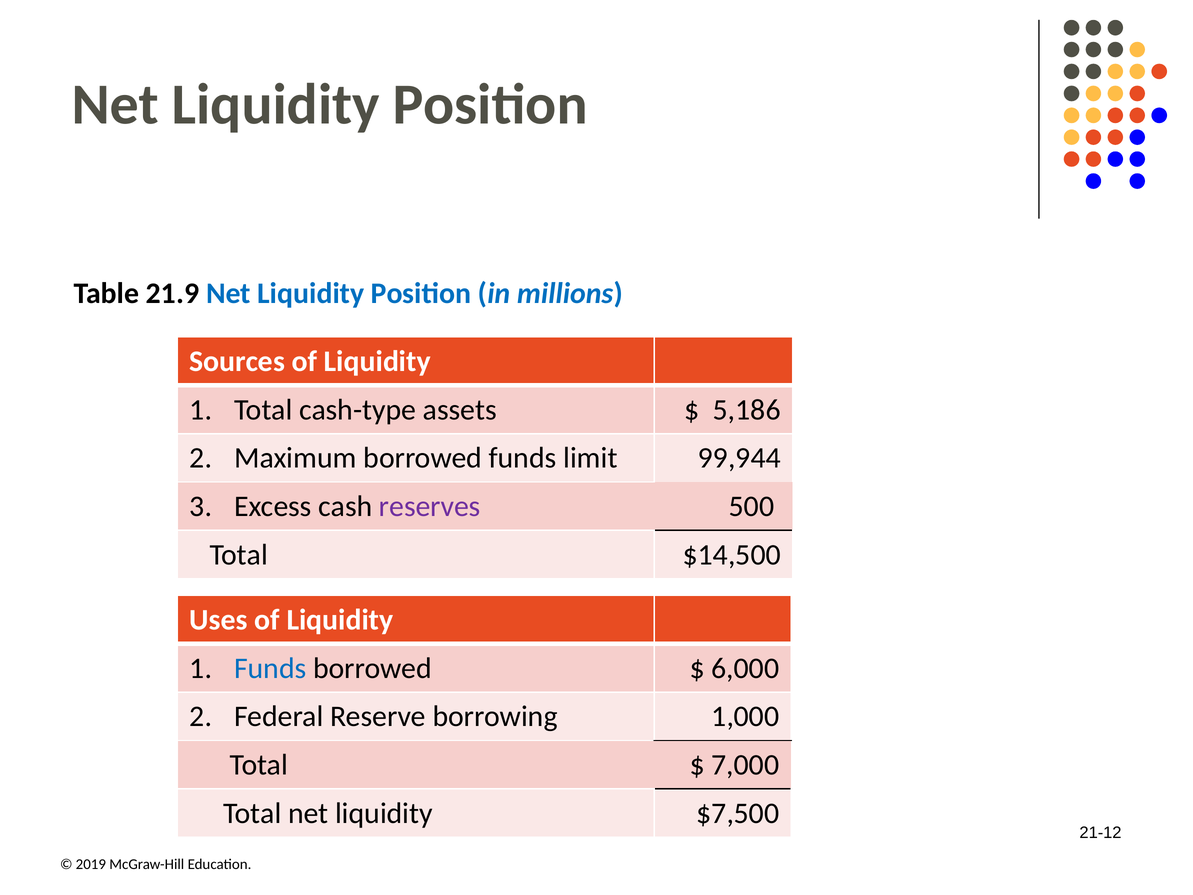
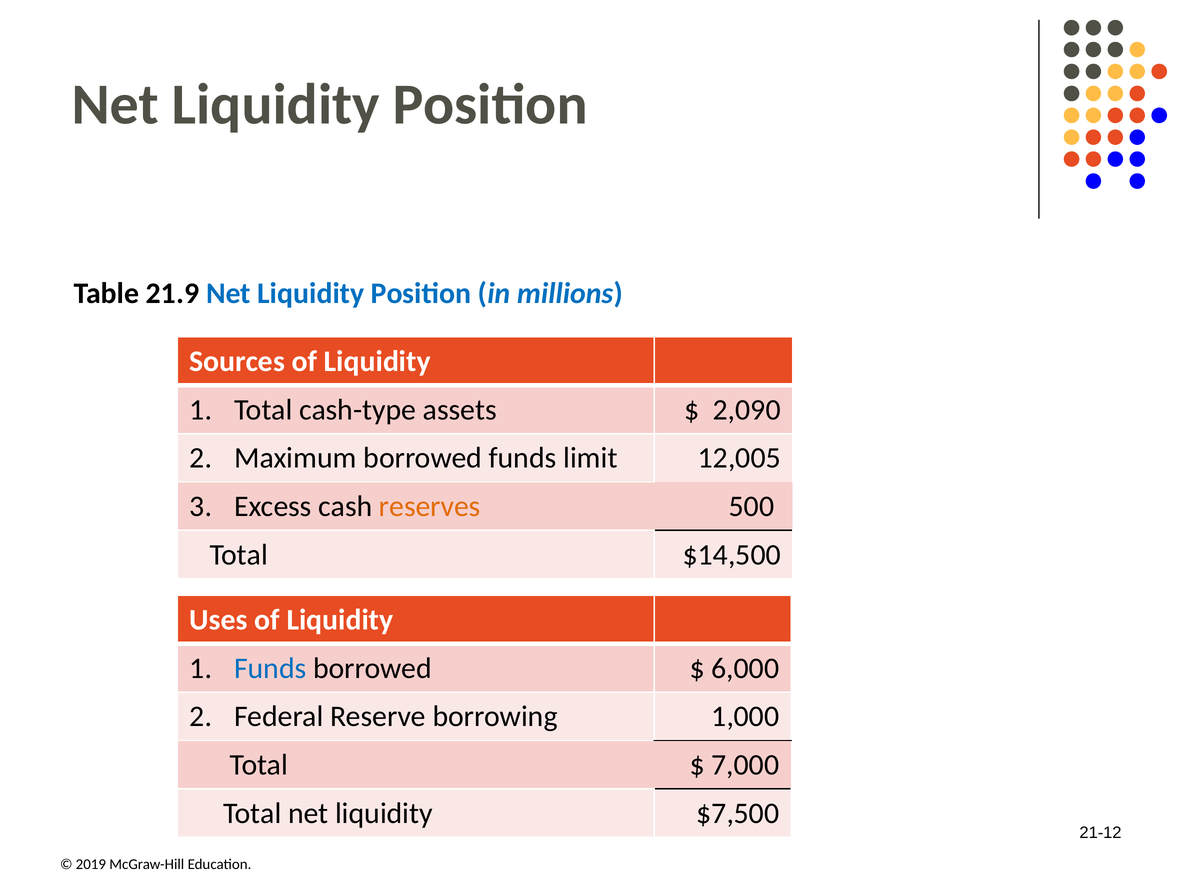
5,186: 5,186 -> 2,090
99,944: 99,944 -> 12,005
reserves colour: purple -> orange
